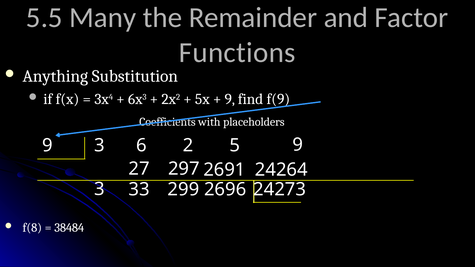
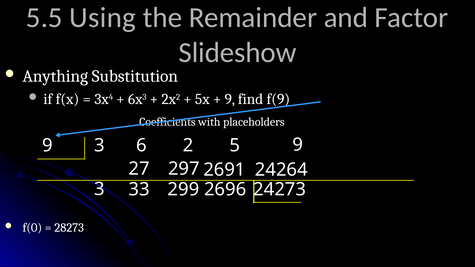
Many: Many -> Using
Functions: Functions -> Slideshow
f(8: f(8 -> f(0
38484: 38484 -> 28273
